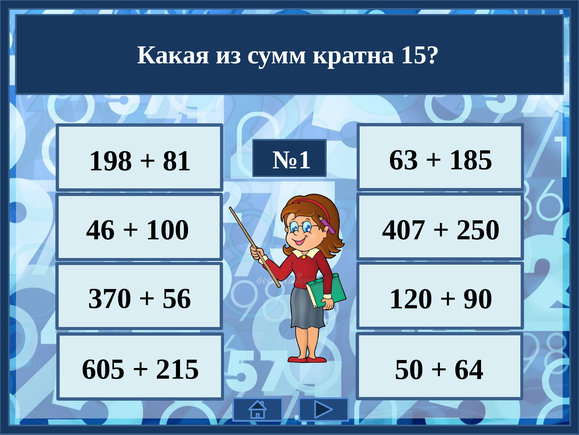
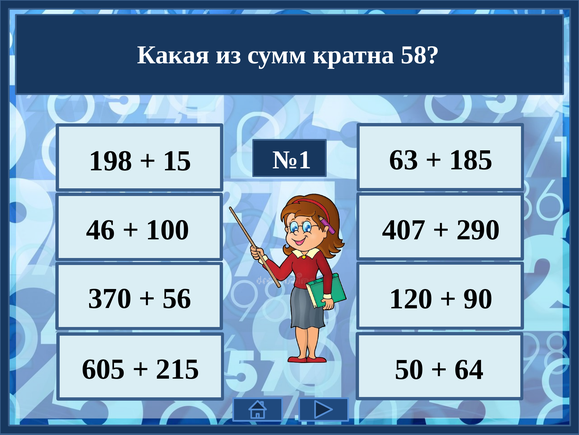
15: 15 -> 58
81: 81 -> 15
250: 250 -> 290
